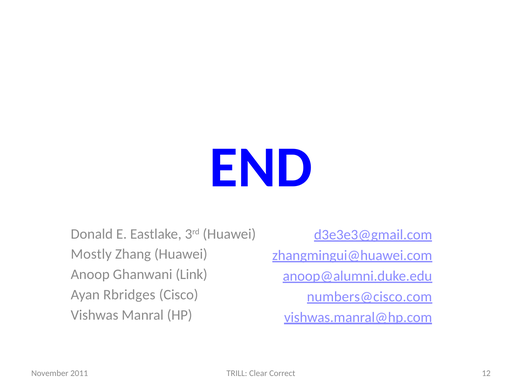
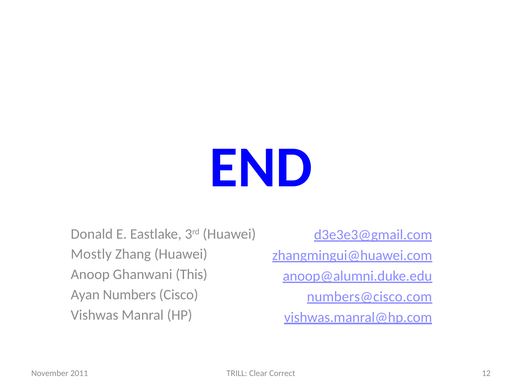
Link: Link -> This
Rbridges: Rbridges -> Numbers
